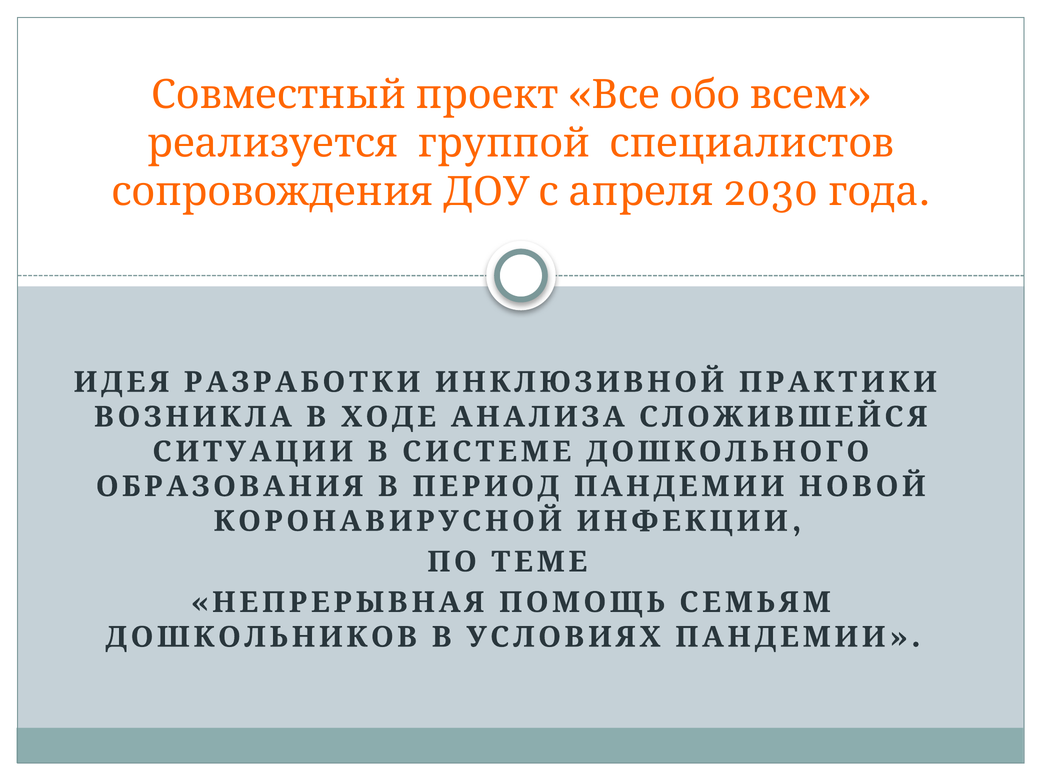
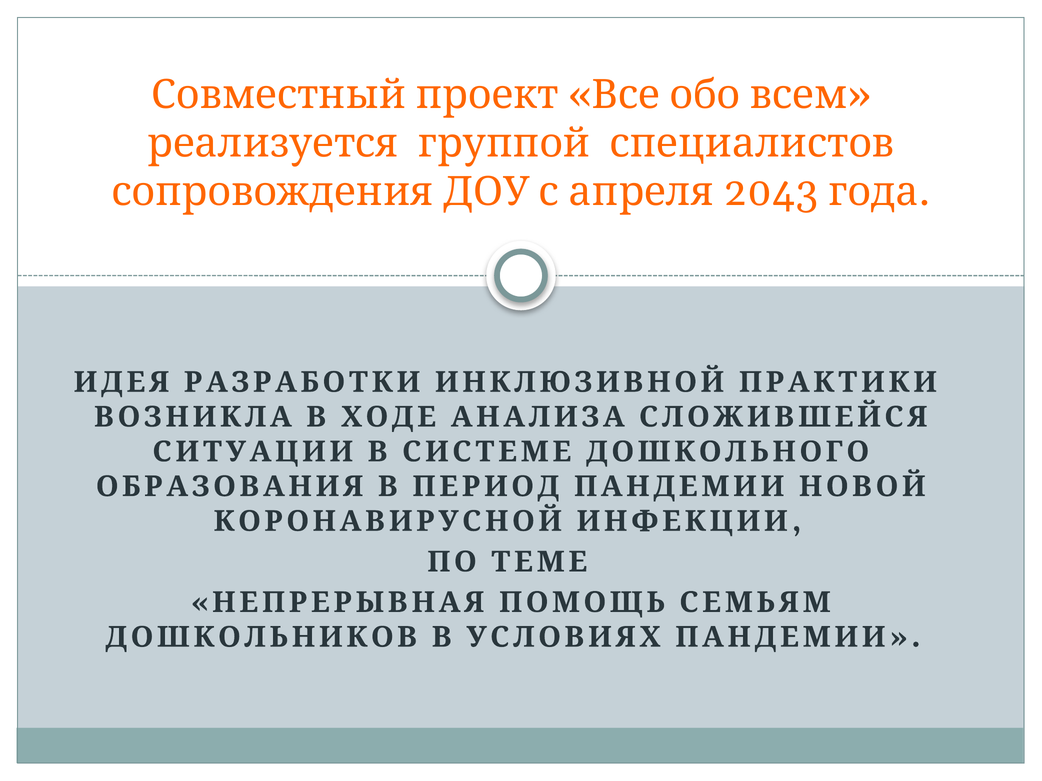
2030: 2030 -> 2043
